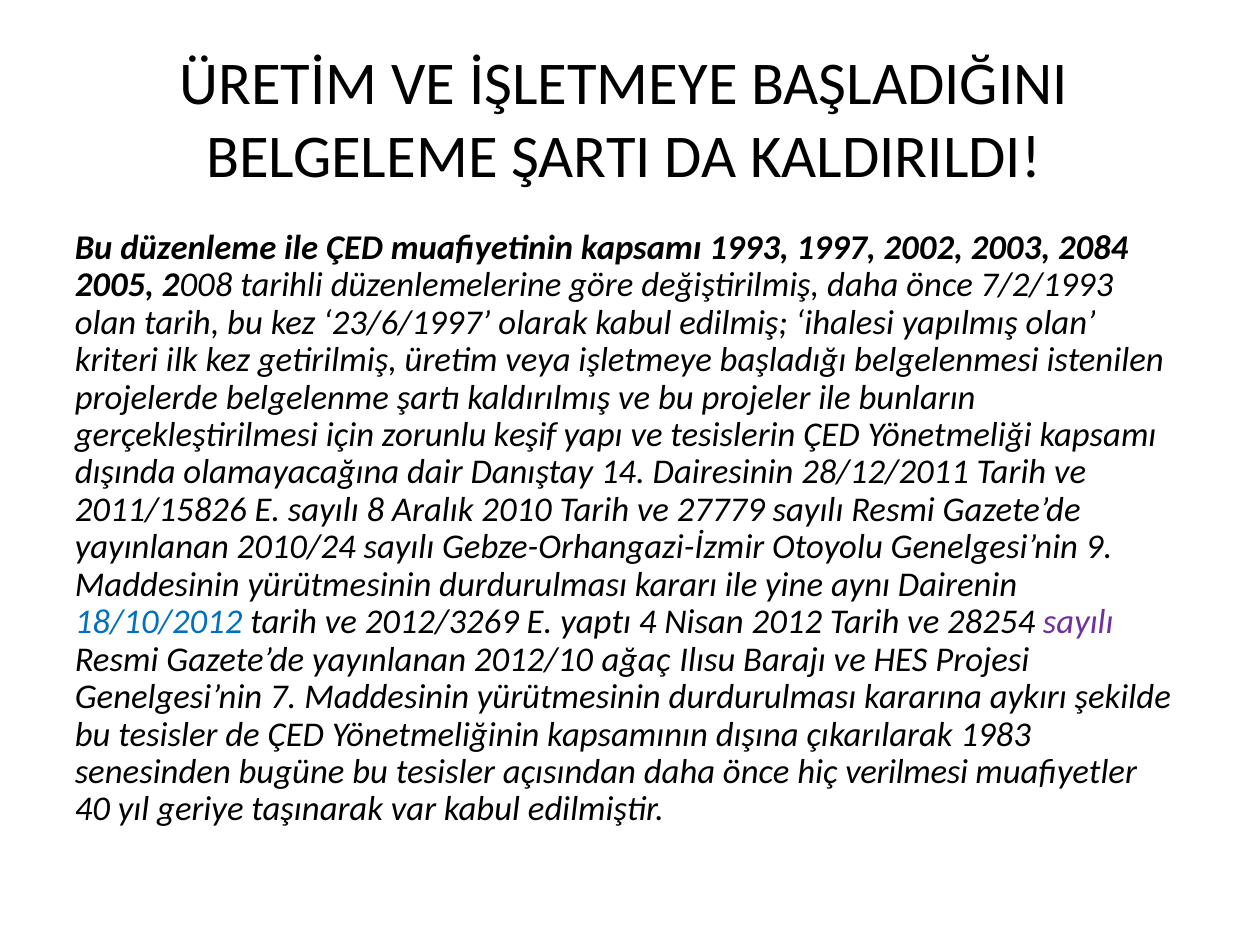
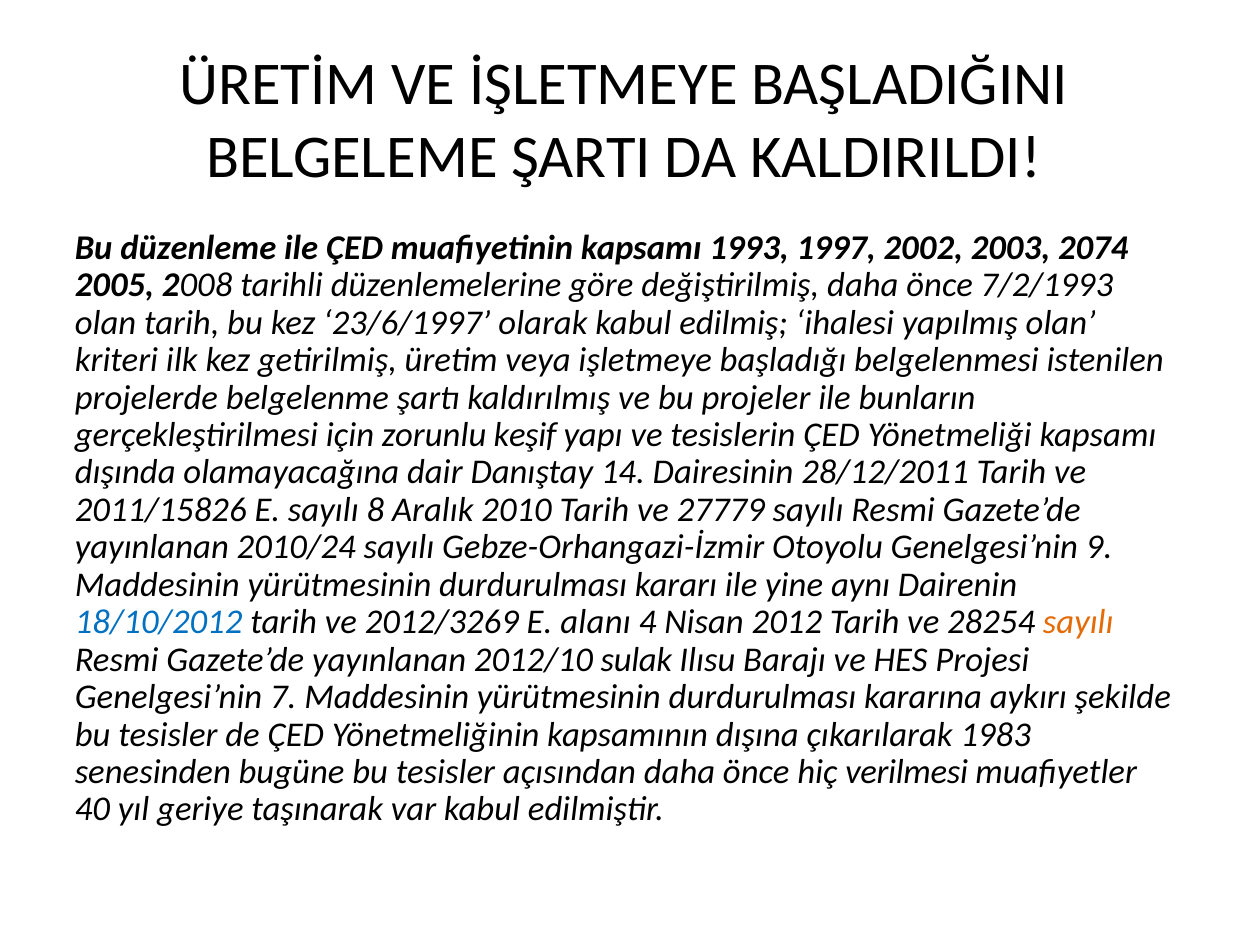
2084: 2084 -> 2074
yaptı: yaptı -> alanı
sayılı at (1078, 622) colour: purple -> orange
ağaç: ağaç -> sulak
